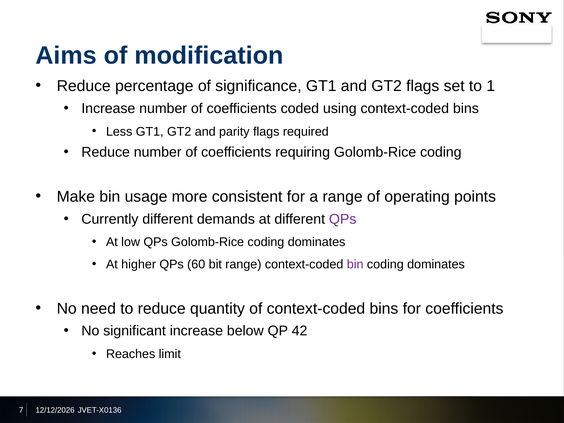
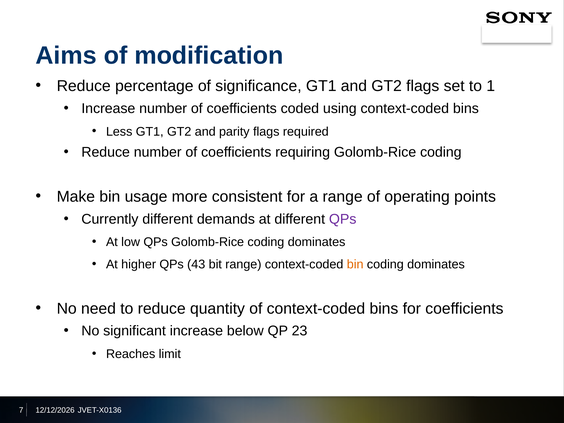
60: 60 -> 43
bin at (355, 264) colour: purple -> orange
42: 42 -> 23
